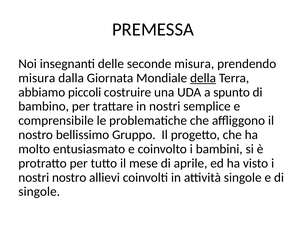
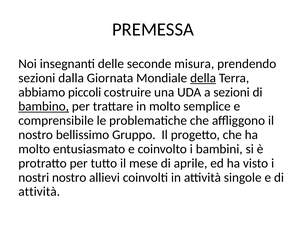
misura at (37, 78): misura -> sezioni
a spunto: spunto -> sezioni
bambino underline: none -> present
in nostri: nostri -> molto
singole at (39, 192): singole -> attività
